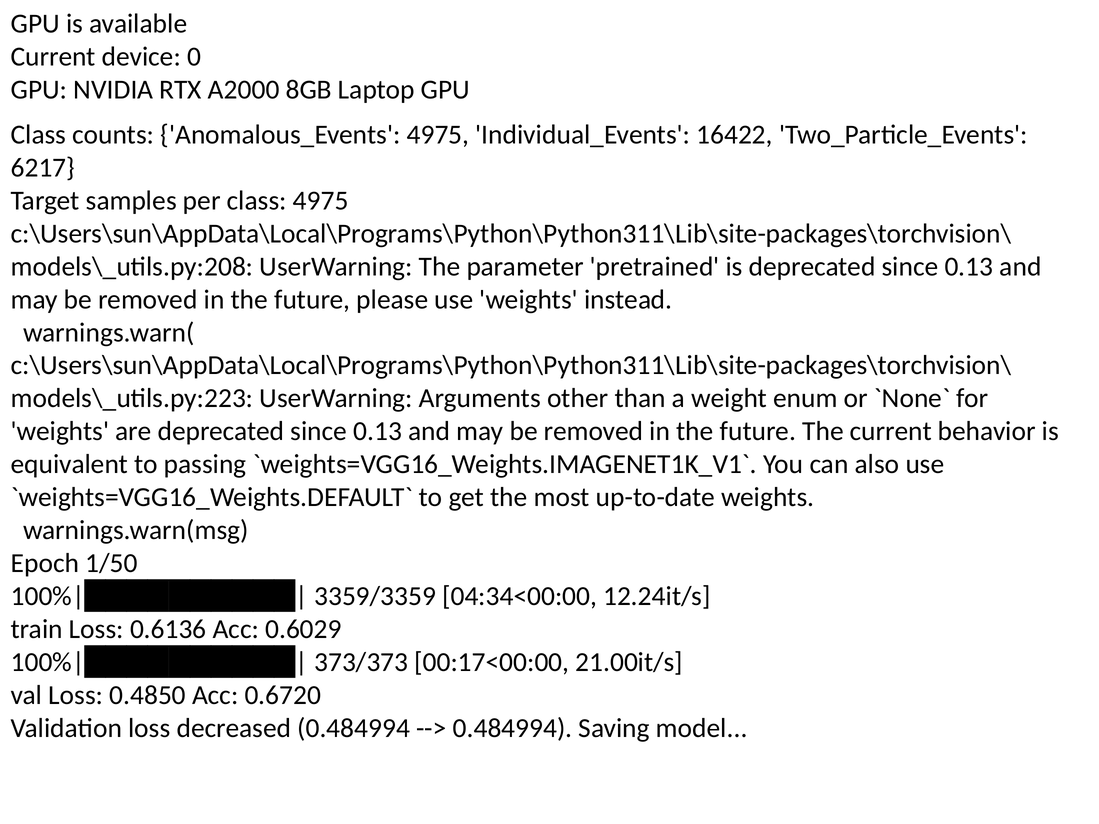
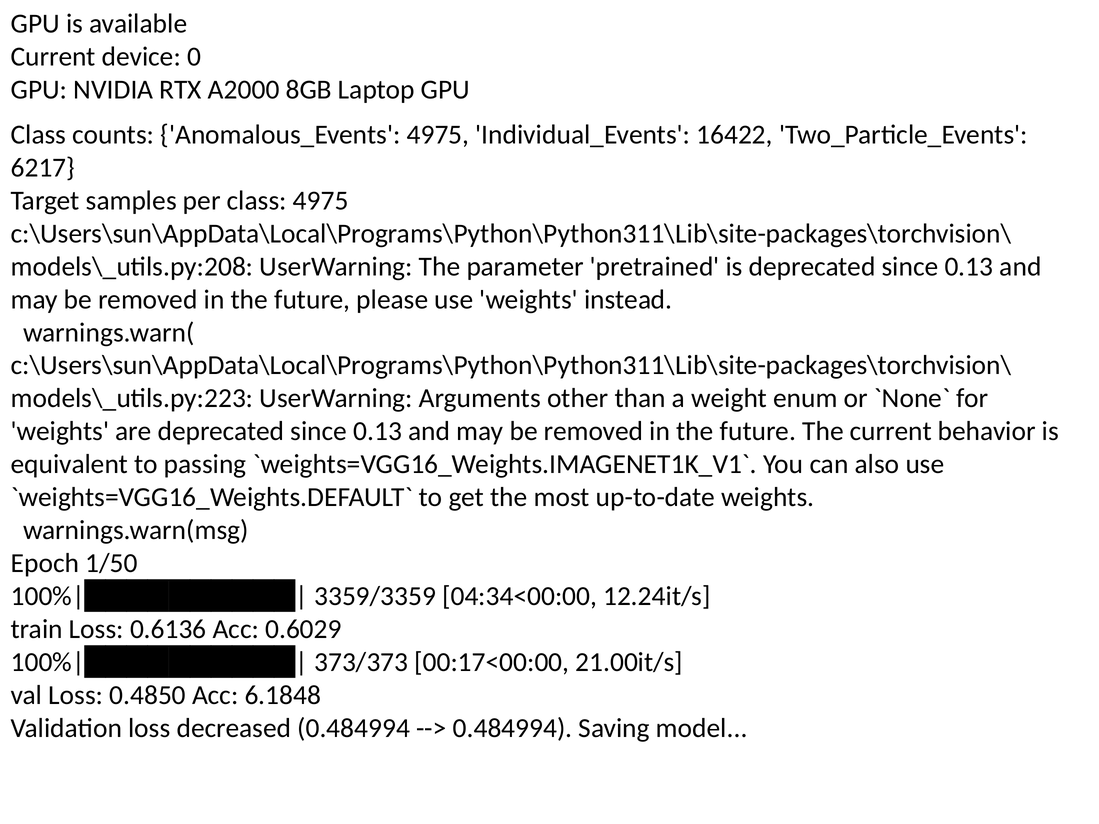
0.6720: 0.6720 -> 6.1848
